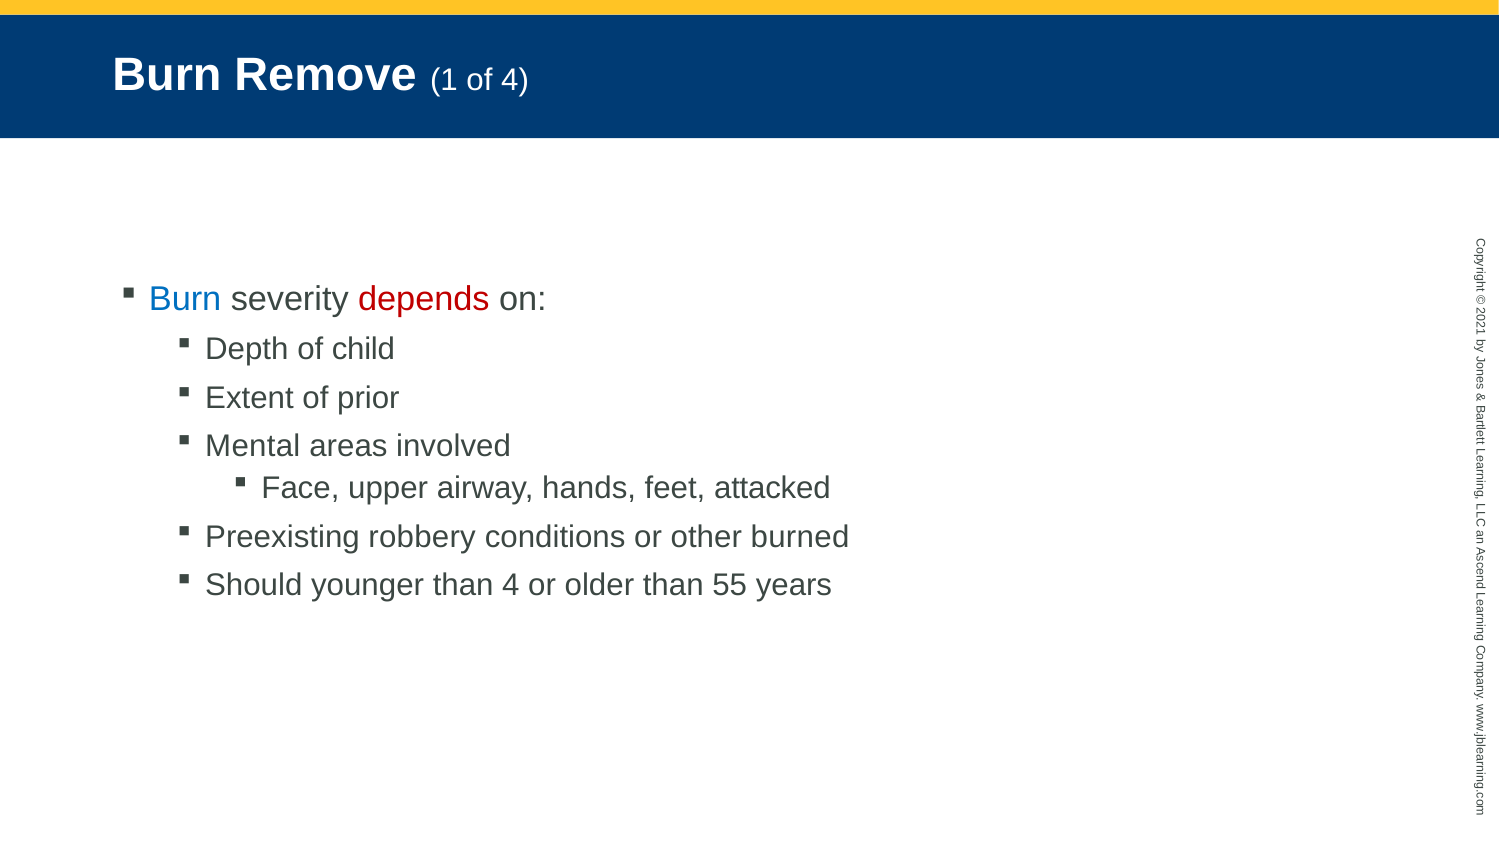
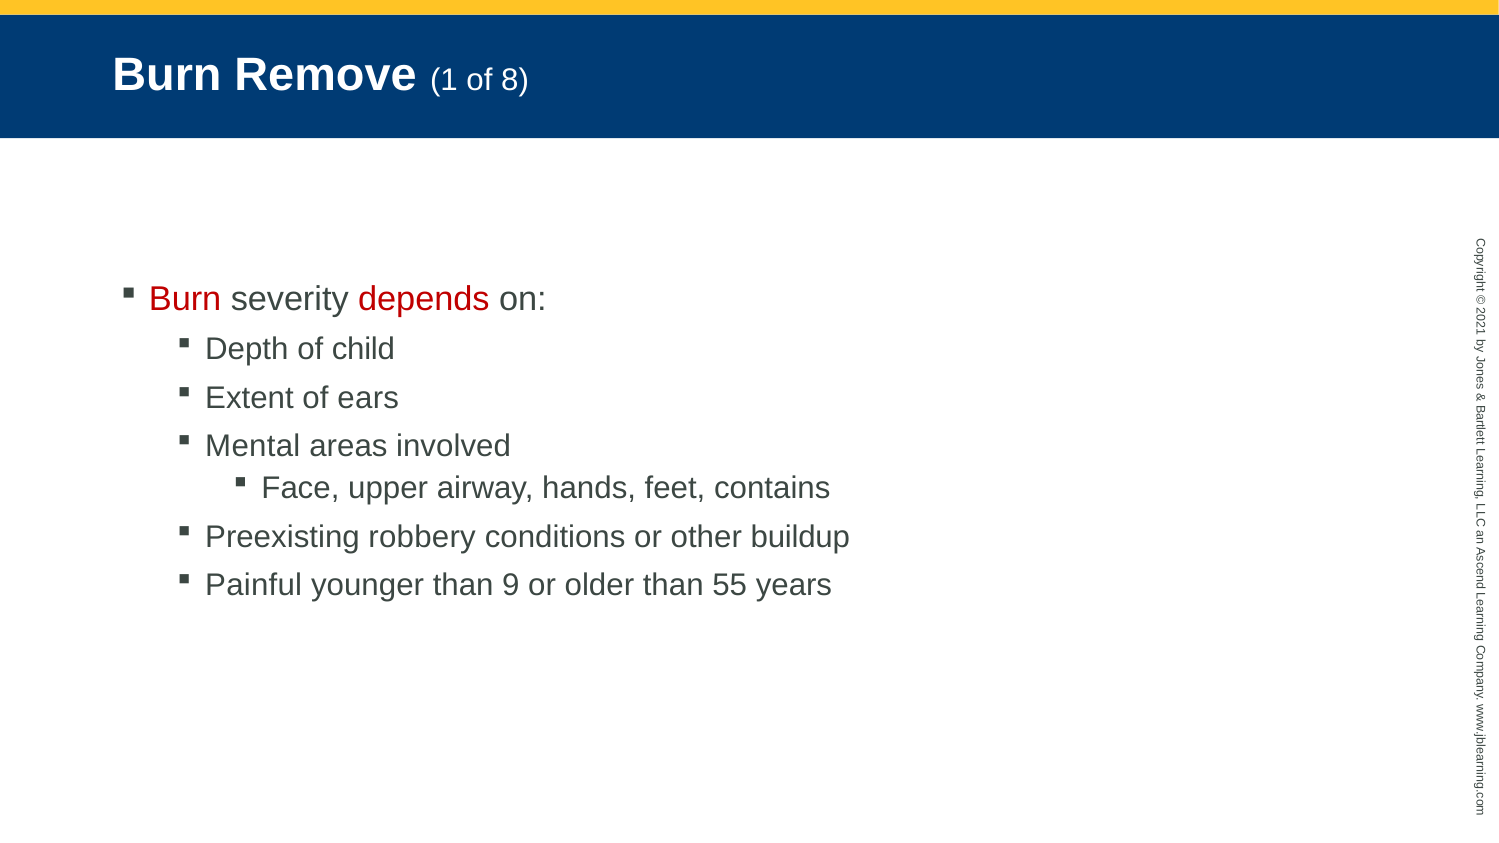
of 4: 4 -> 8
Burn at (185, 300) colour: blue -> red
prior: prior -> ears
attacked: attacked -> contains
burned: burned -> buildup
Should: Should -> Painful
than 4: 4 -> 9
